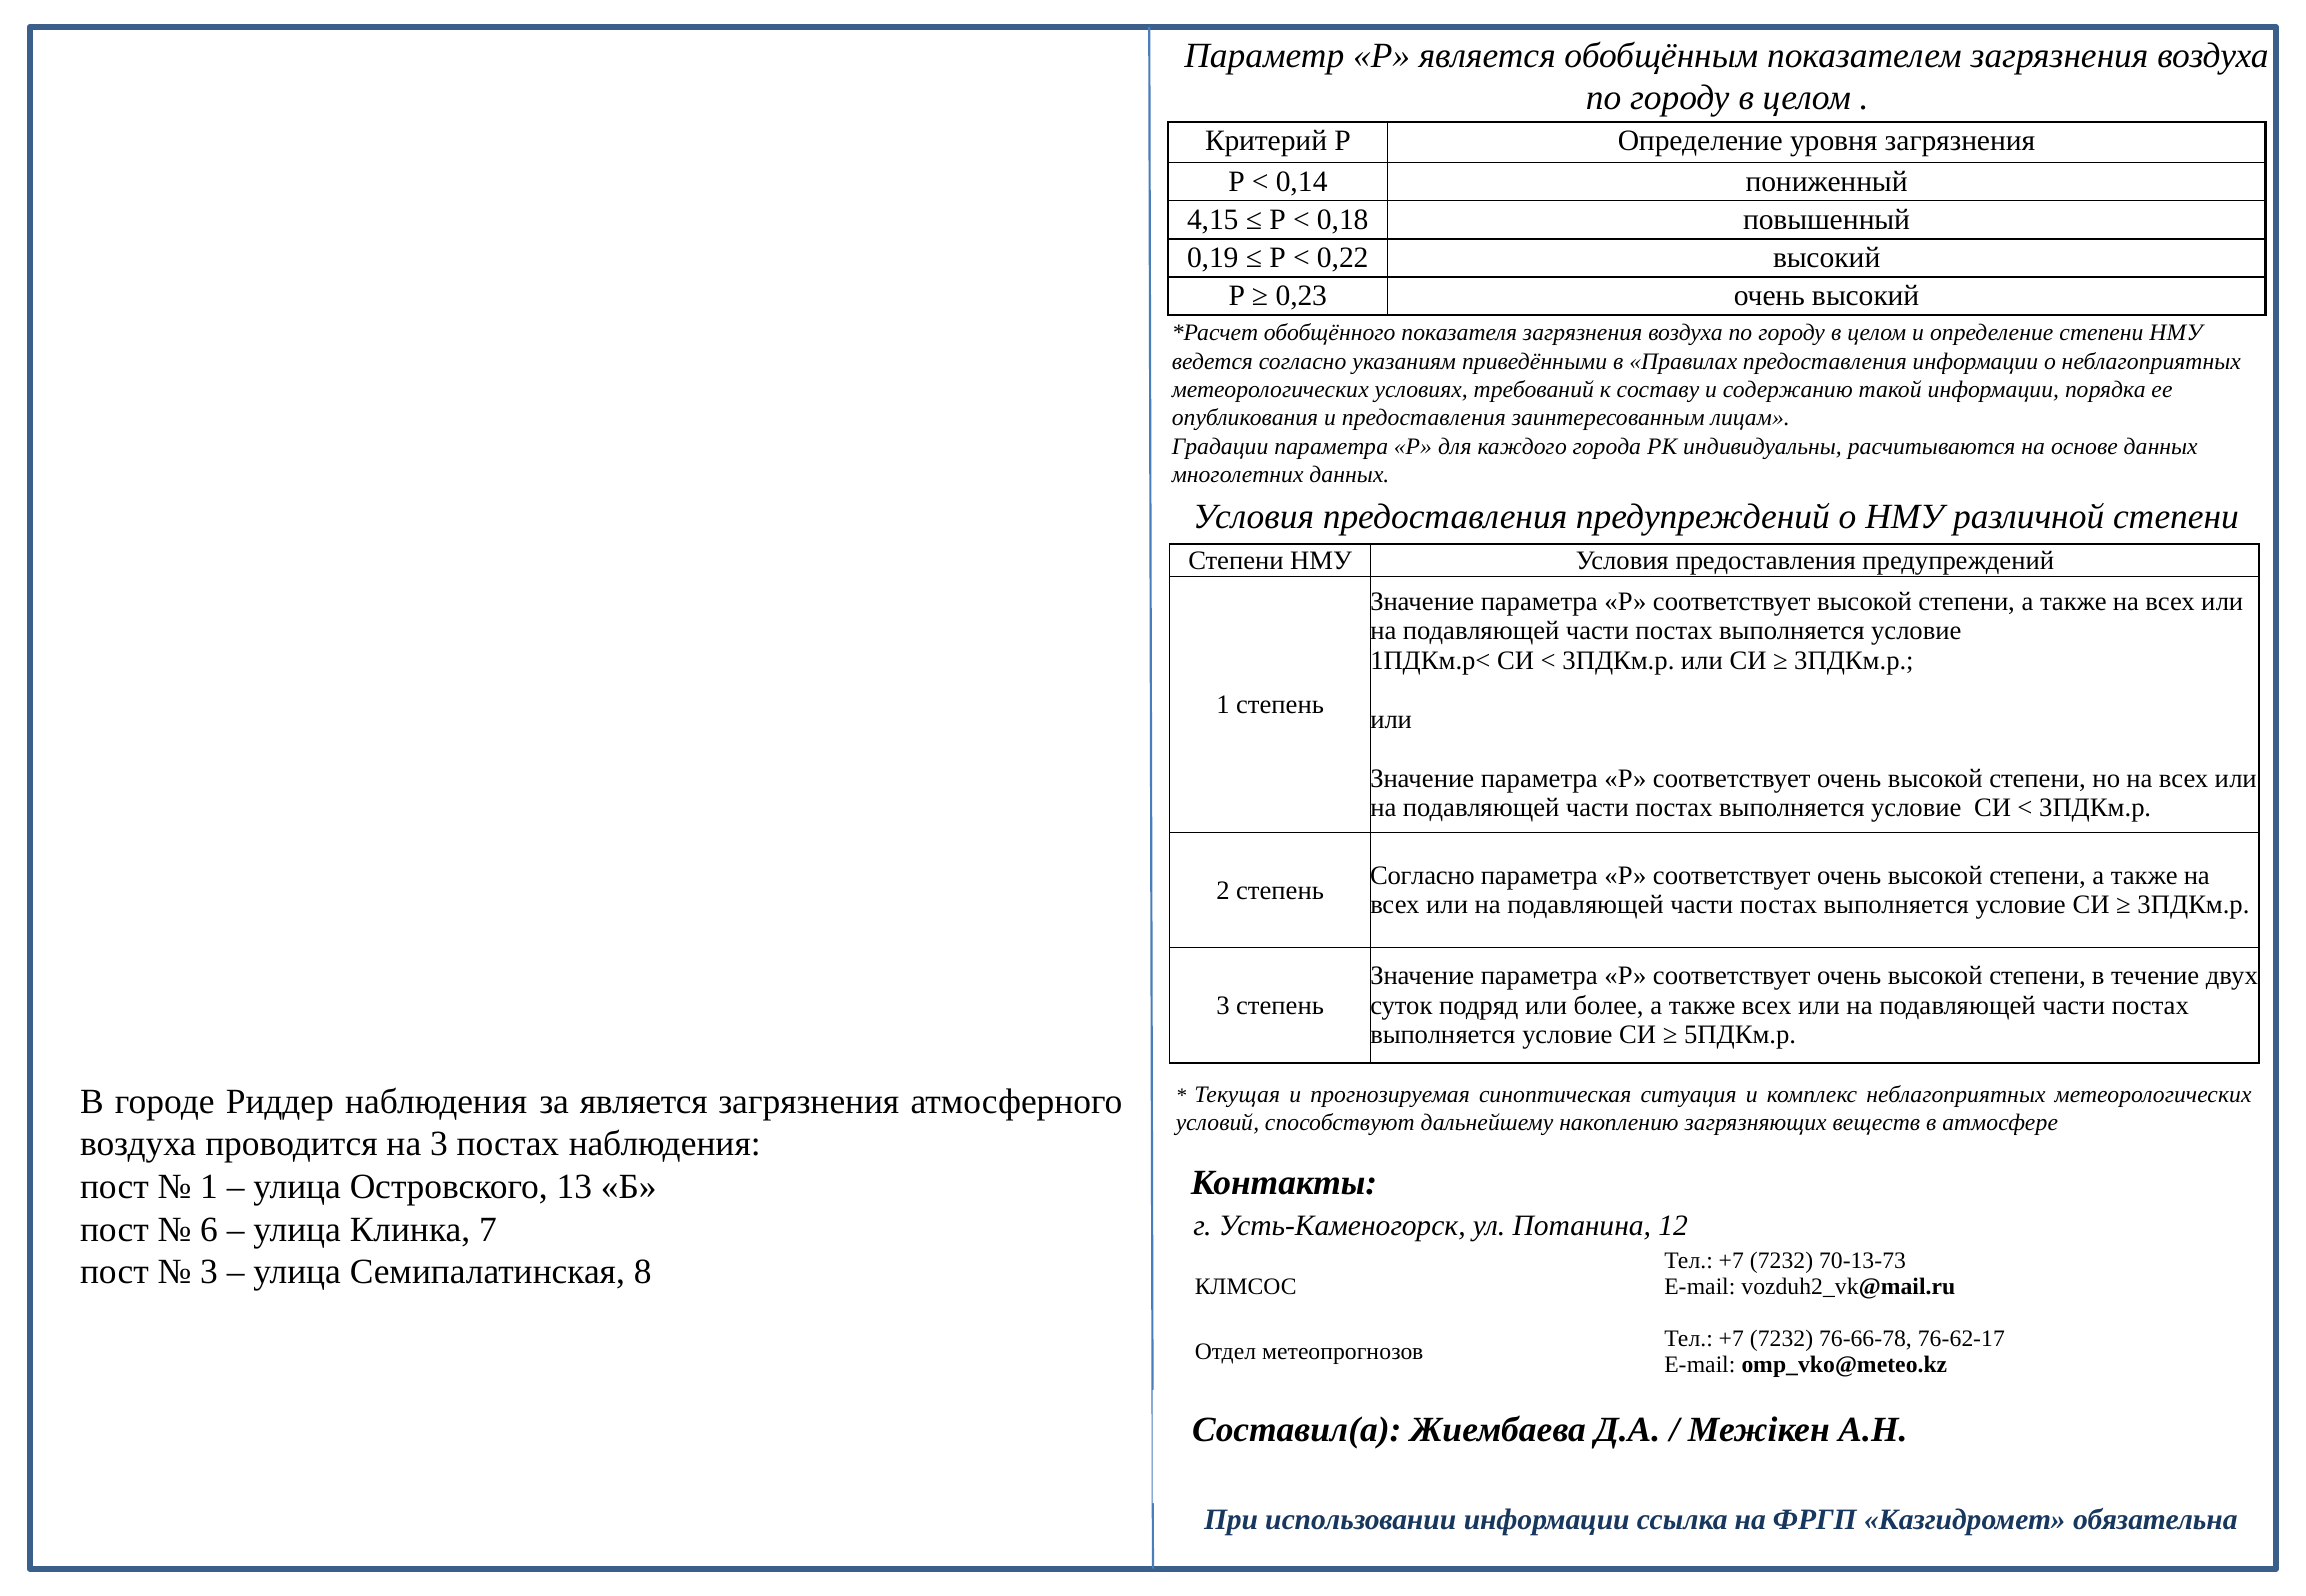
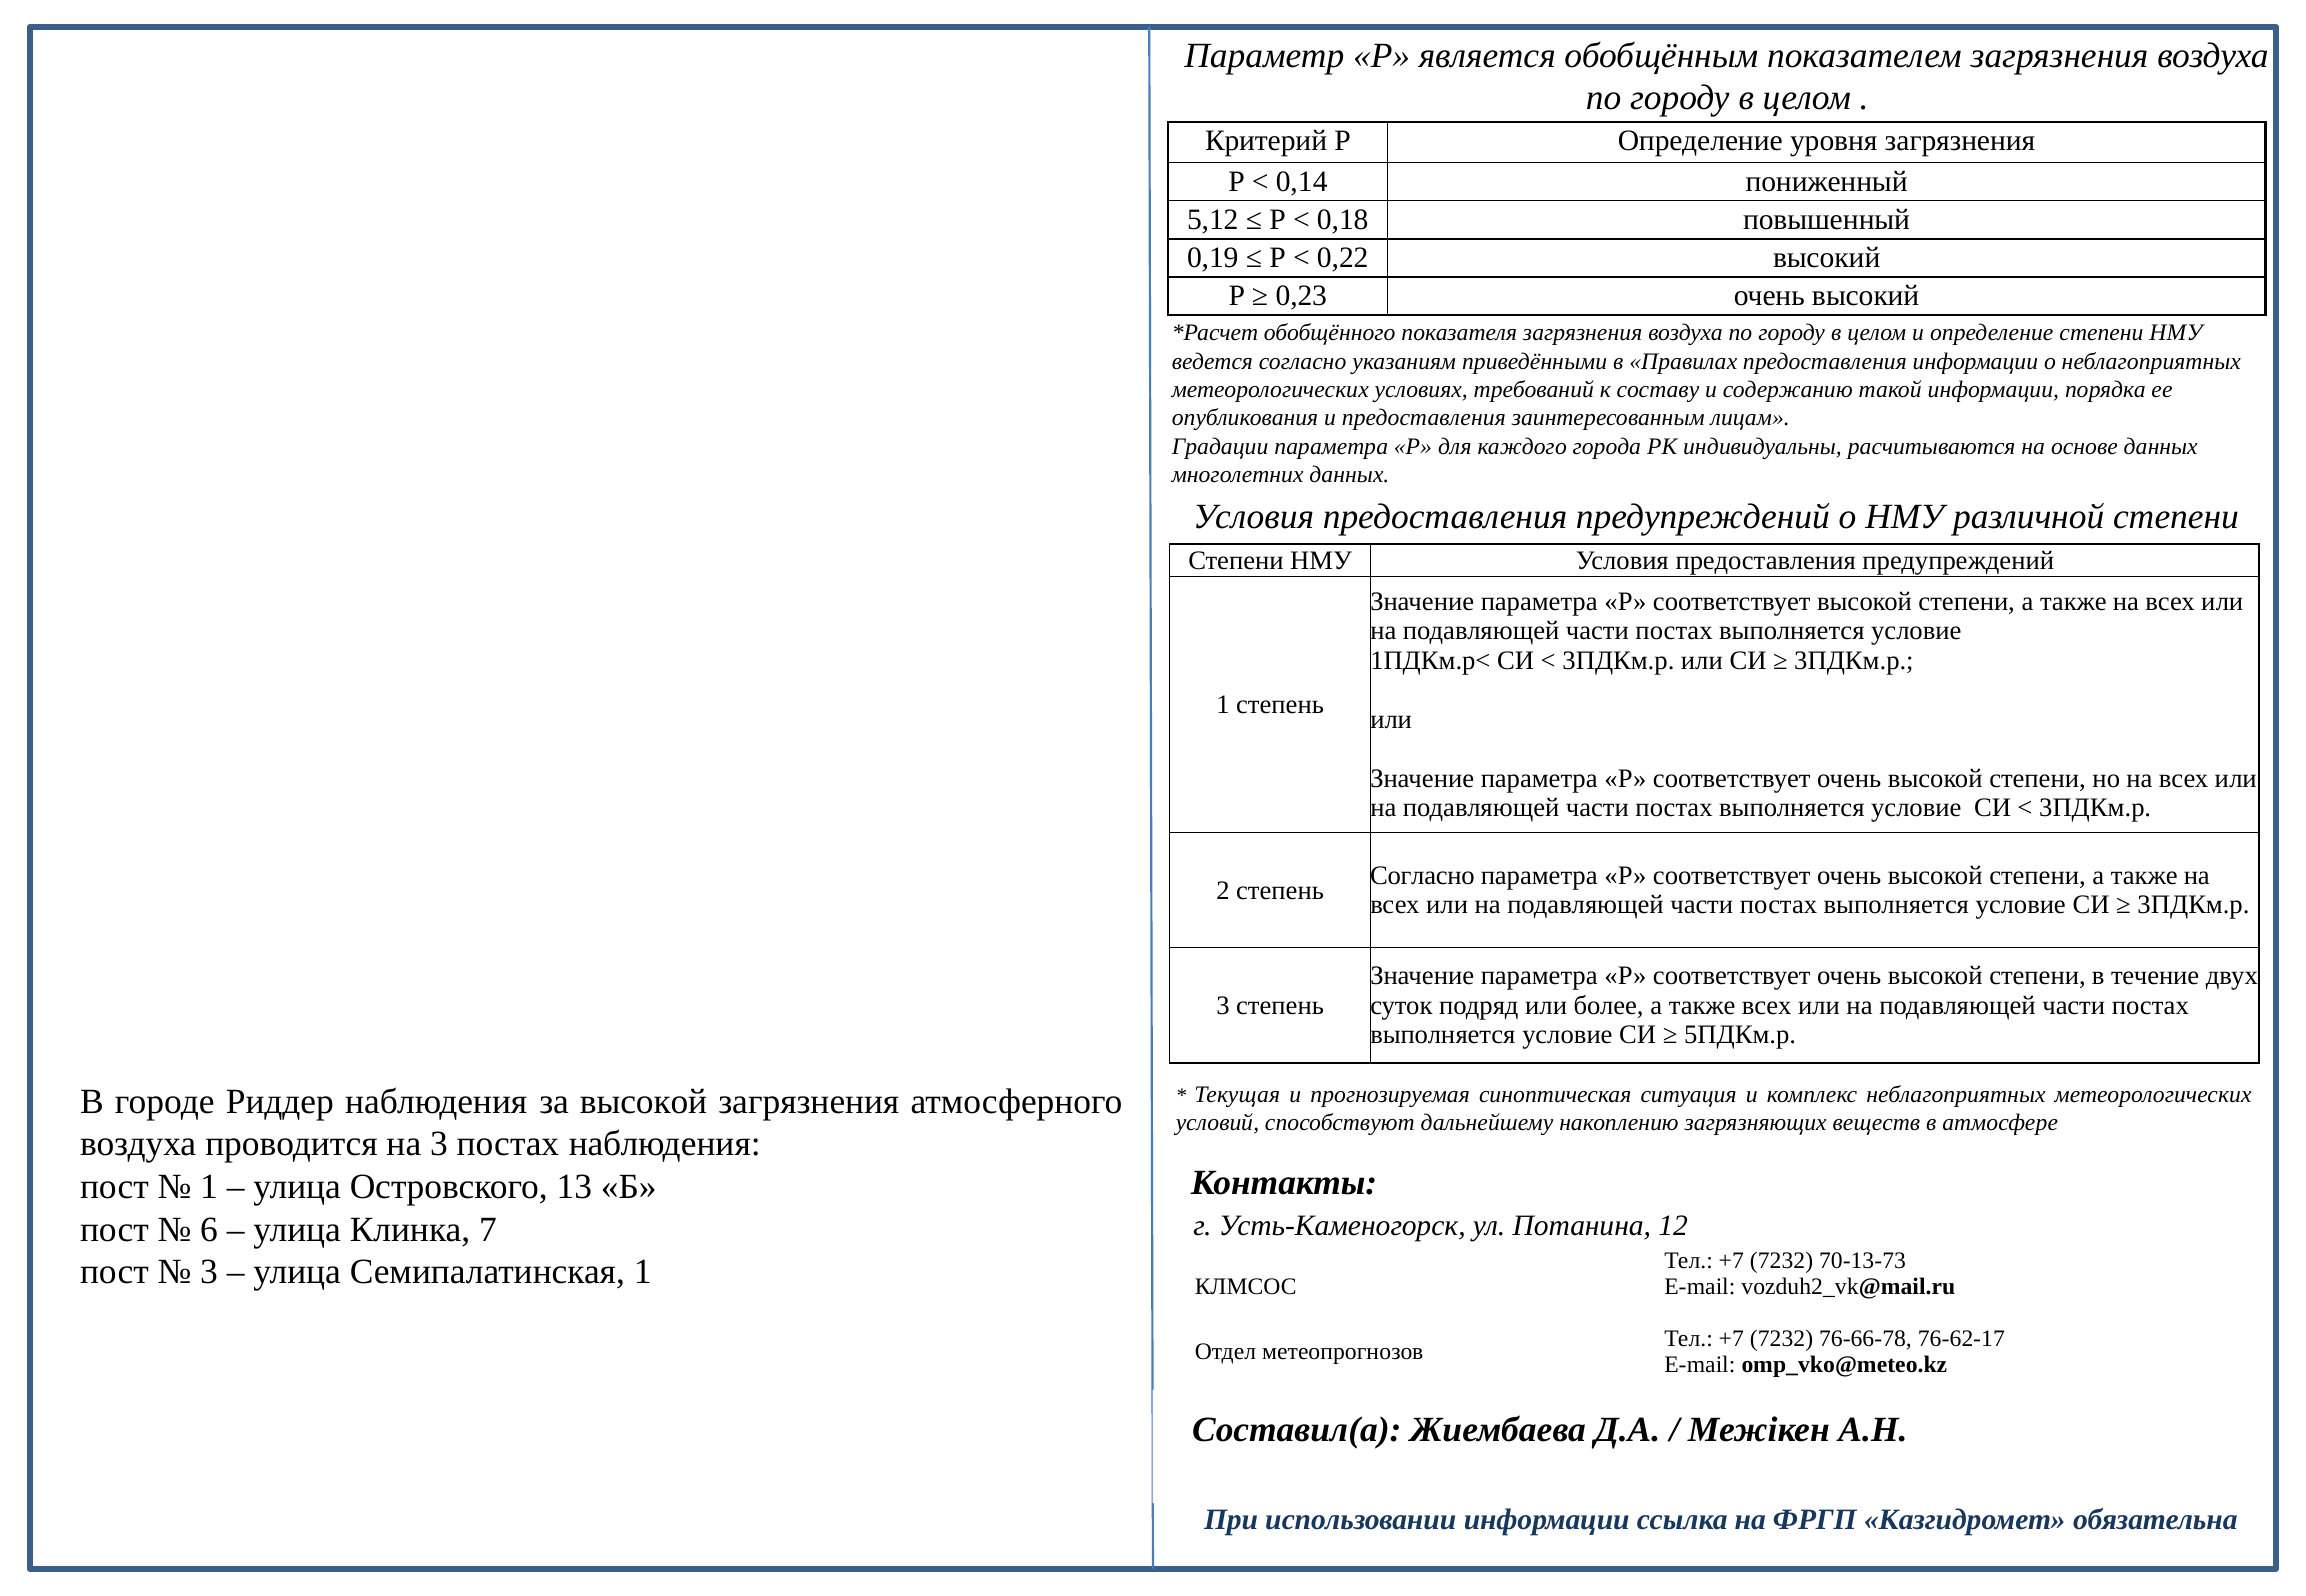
4,15: 4,15 -> 5,12
за является: является -> высокой
Семипалатинская 8: 8 -> 1
